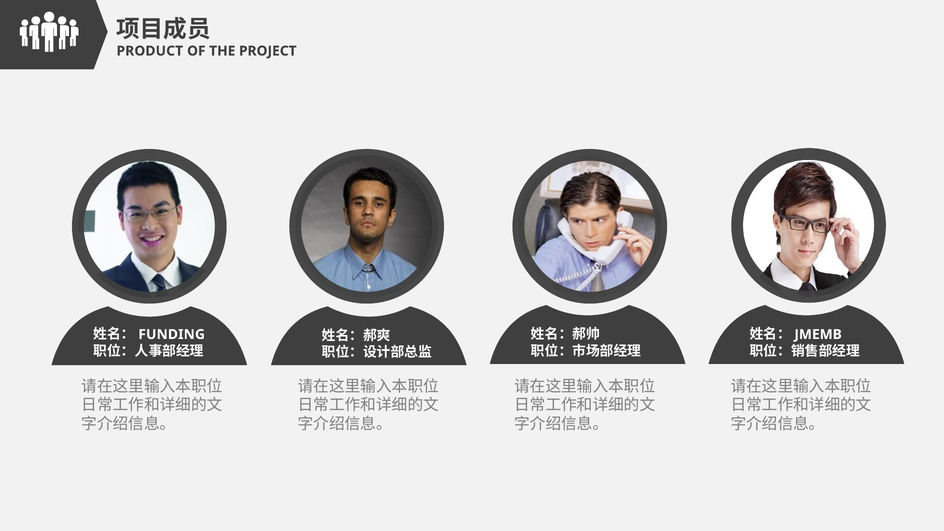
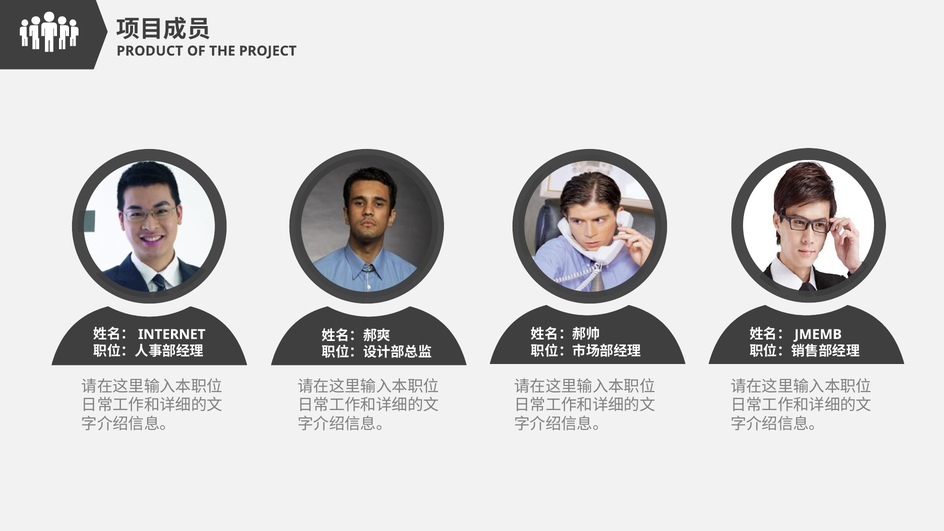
FUNDING: FUNDING -> INTERNET
